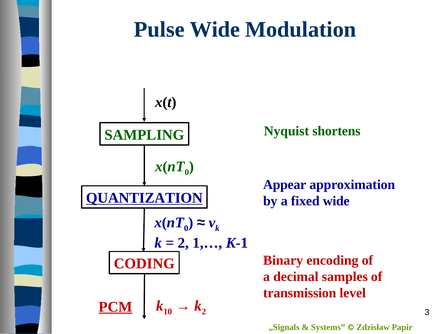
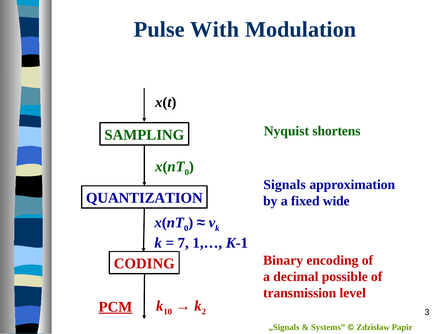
Pulse Wide: Wide -> With
Appear: Appear -> Signals
QUANTIZATION underline: present -> none
2 at (183, 243): 2 -> 7
samples: samples -> possible
